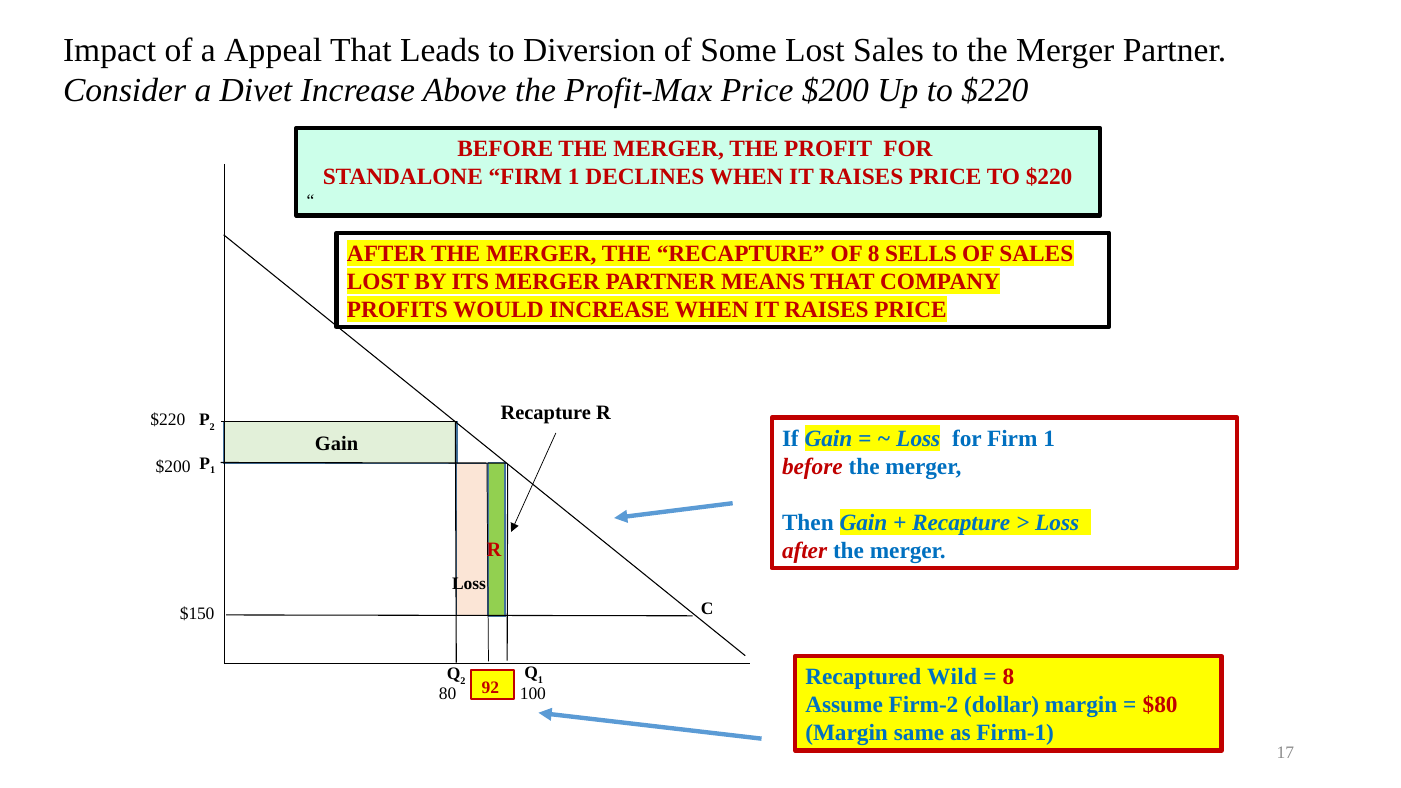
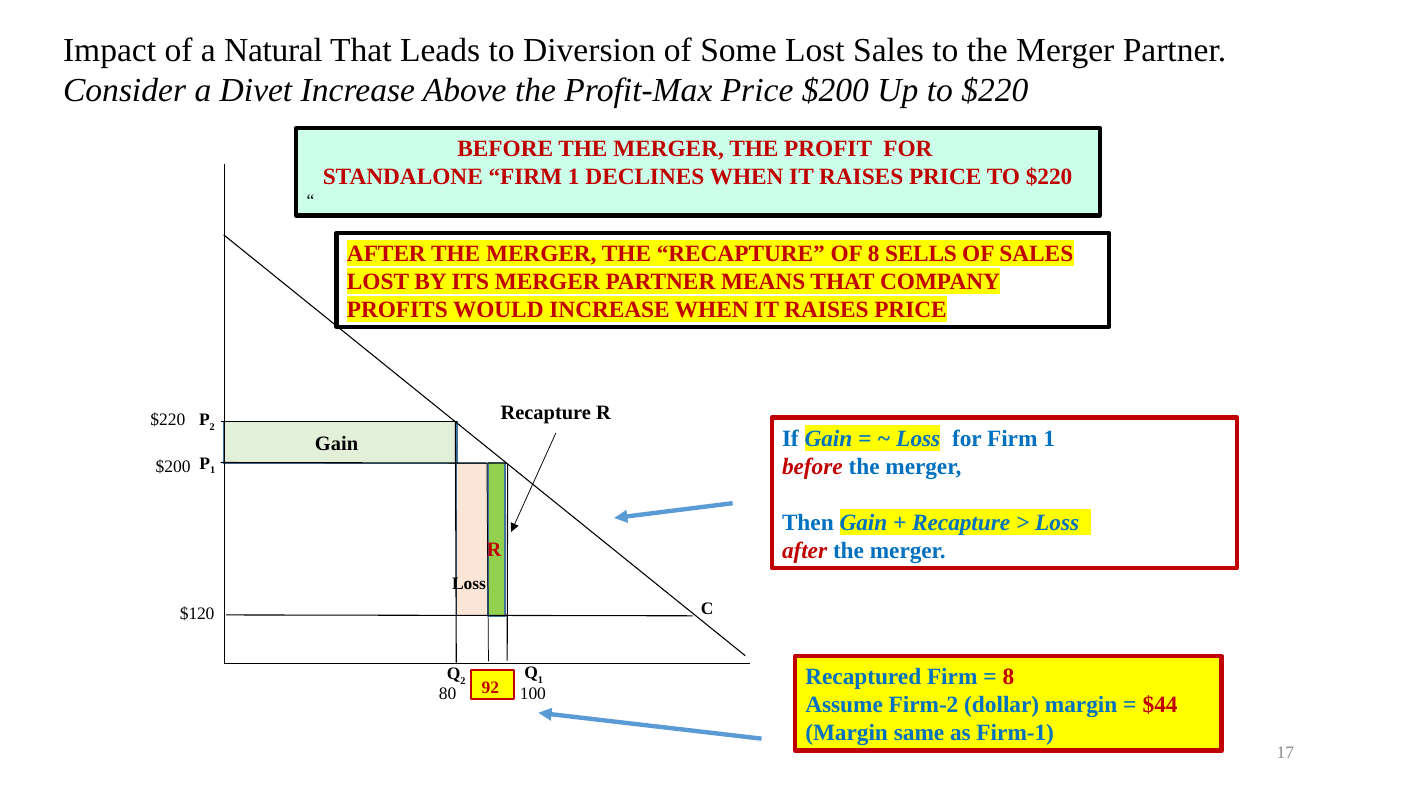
Appeal: Appeal -> Natural
$150: $150 -> $120
Recaptured Wild: Wild -> Firm
$80: $80 -> $44
